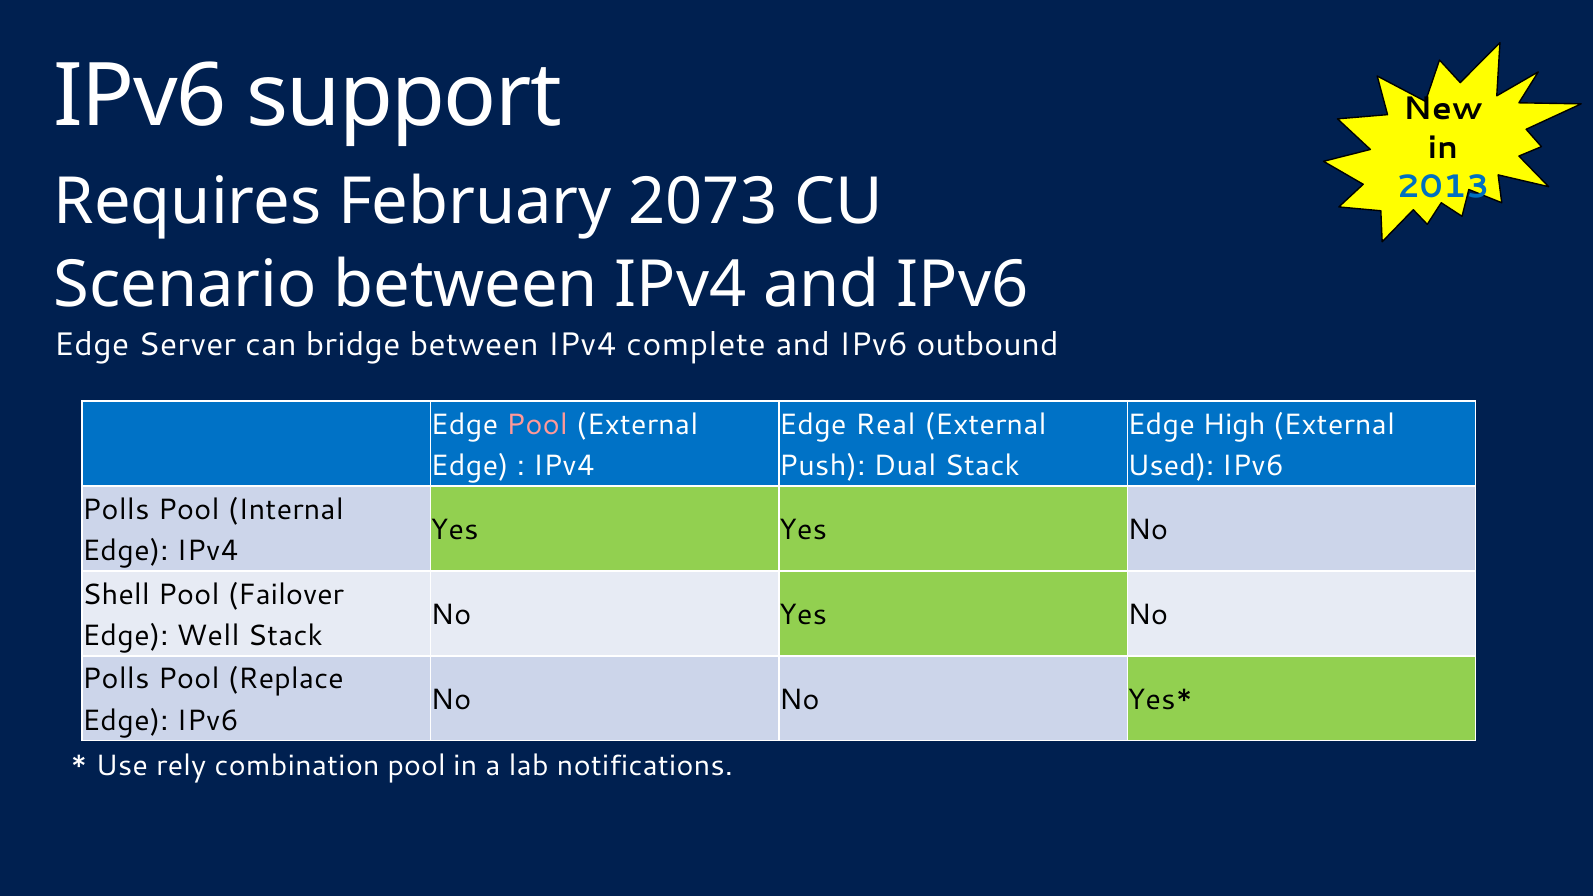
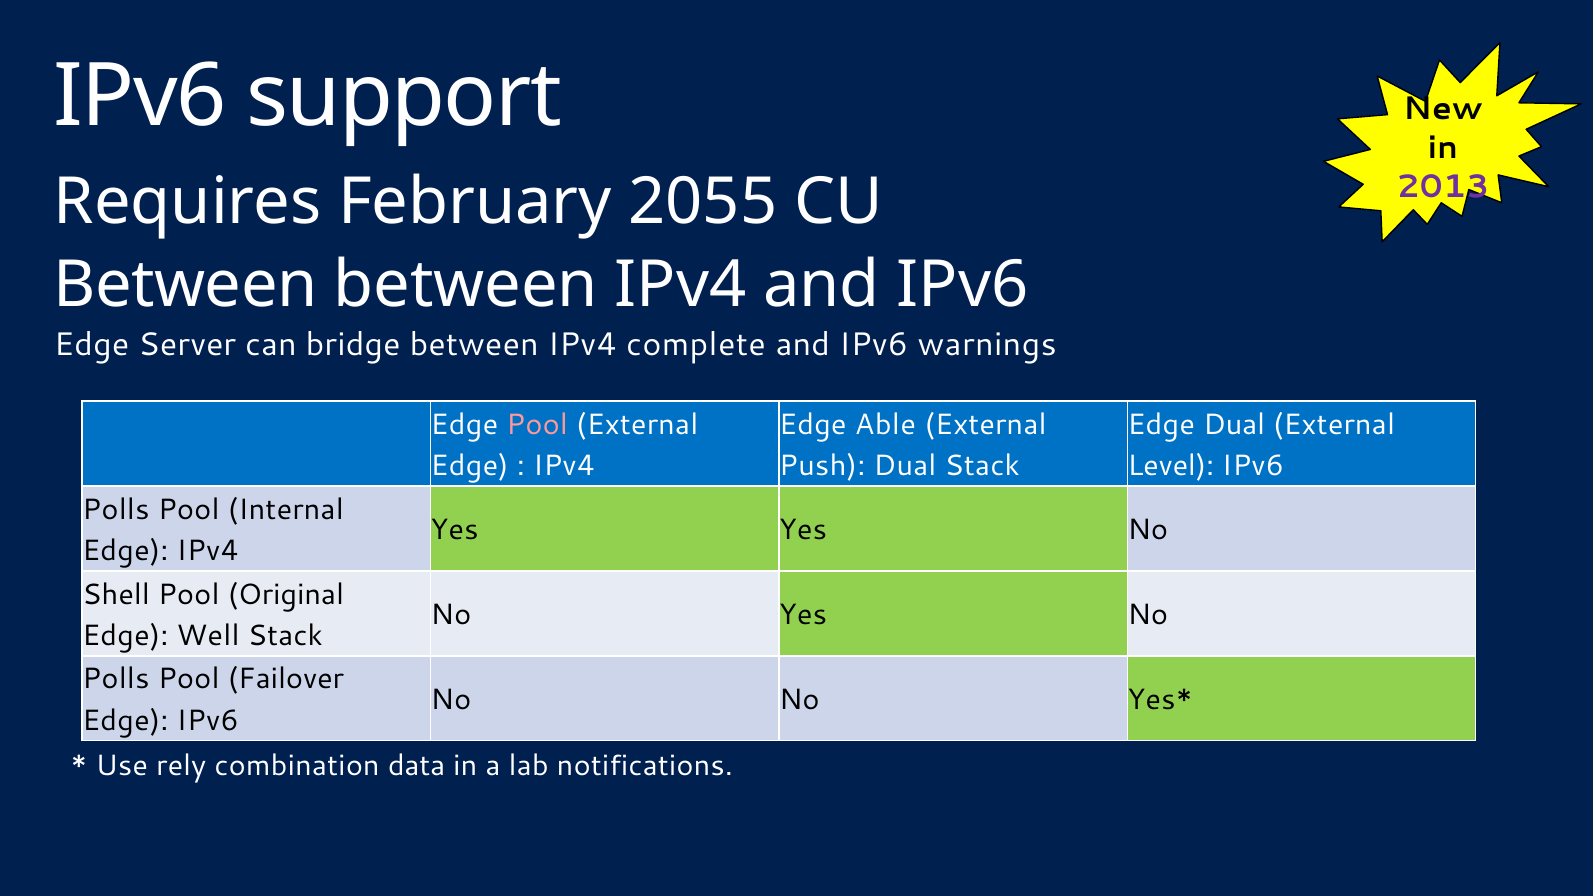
2013 colour: blue -> purple
2073: 2073 -> 2055
Scenario at (185, 285): Scenario -> Between
outbound: outbound -> warnings
Real: Real -> Able
Edge High: High -> Dual
Used: Used -> Level
Failover: Failover -> Original
Replace: Replace -> Failover
combination pool: pool -> data
